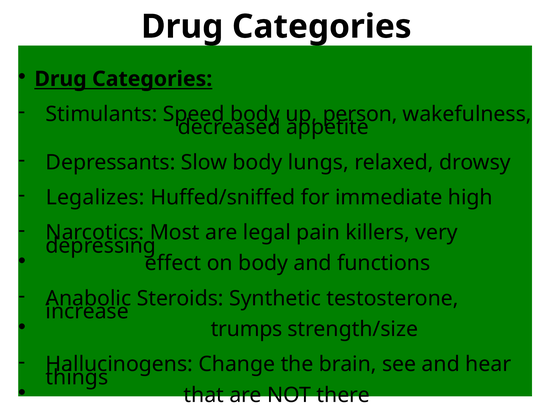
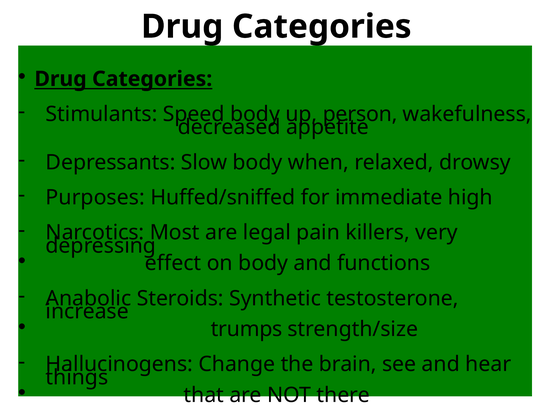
lungs: lungs -> when
Legalizes: Legalizes -> Purposes
